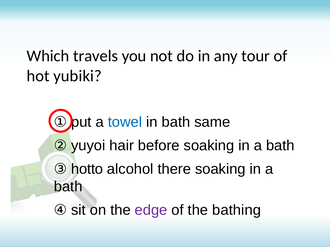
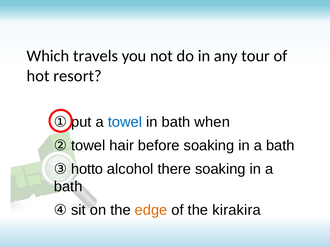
yubiki: yubiki -> resort
same: same -> when
② yuyoi: yuyoi -> towel
edge colour: purple -> orange
bathing: bathing -> kirakira
